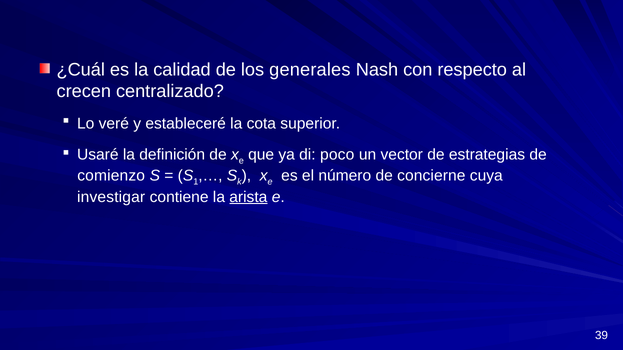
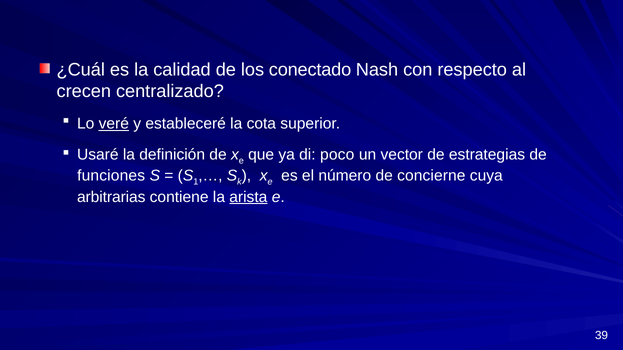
generales: generales -> conectado
veré underline: none -> present
comienzo: comienzo -> funciones
investigar: investigar -> arbitrarias
